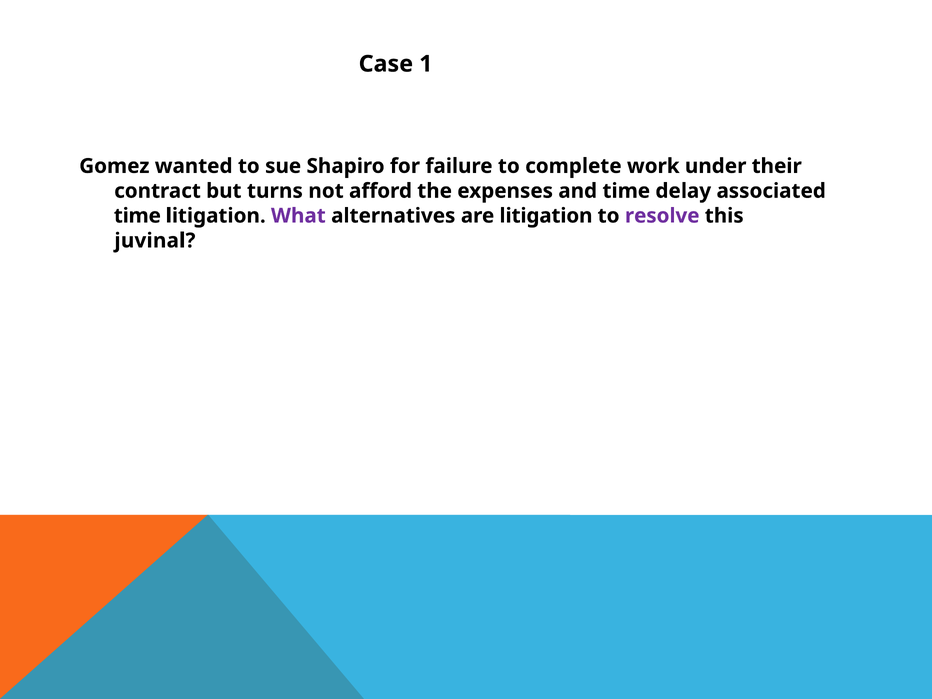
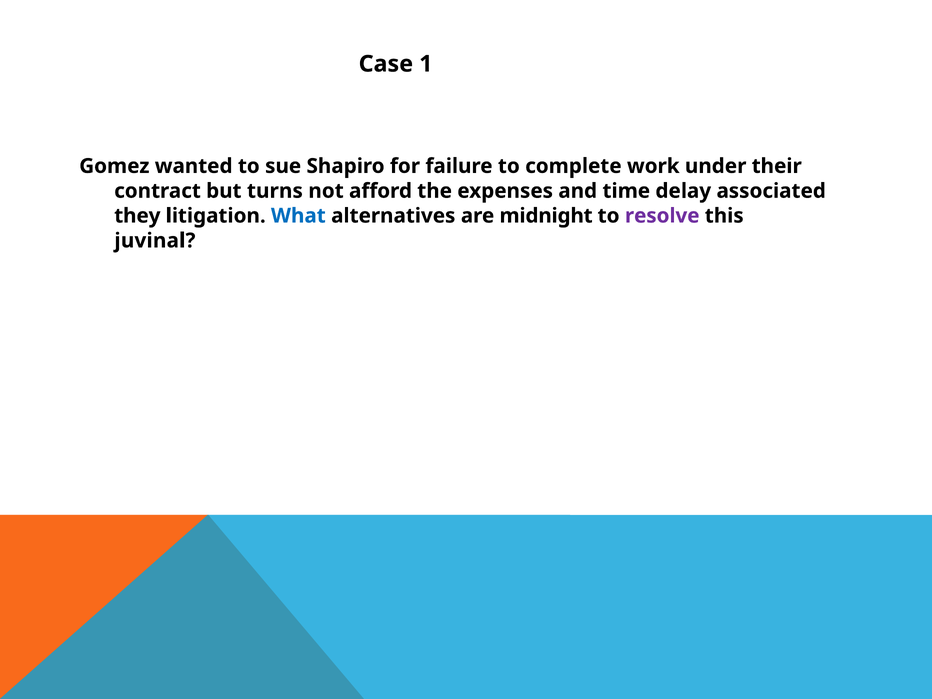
time at (137, 216): time -> they
What colour: purple -> blue
are litigation: litigation -> midnight
